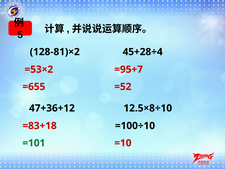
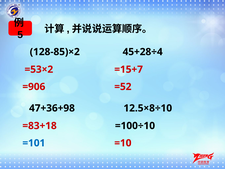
128-81)×2: 128-81)×2 -> 128-85)×2
=95+7: =95+7 -> =15+7
=655: =655 -> =906
47+36+12: 47+36+12 -> 47+36+98
=101 colour: green -> blue
